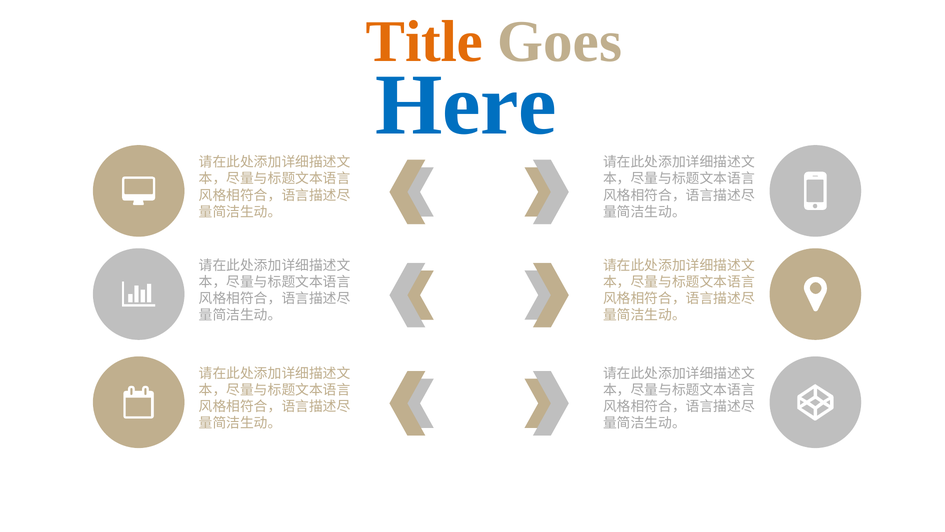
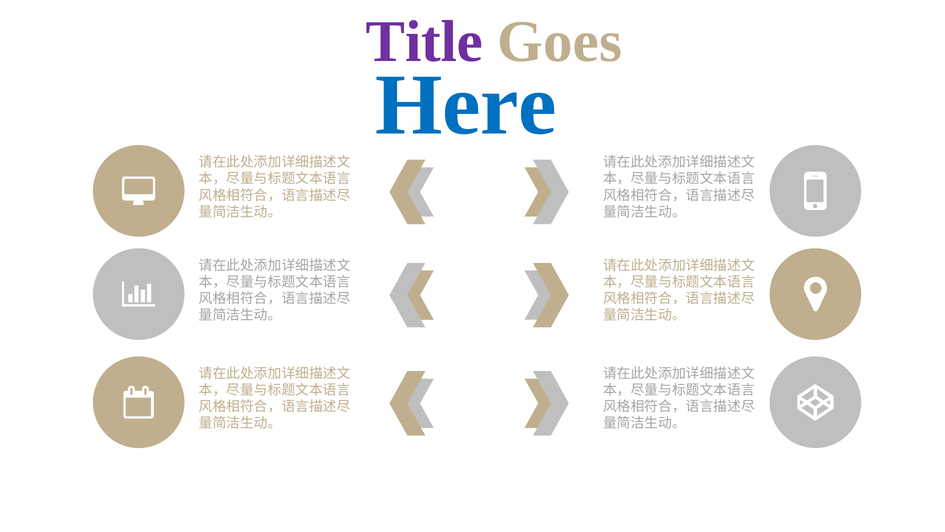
Title colour: orange -> purple
